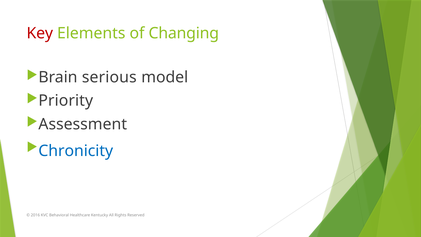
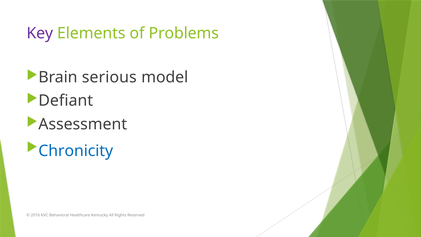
Key colour: red -> purple
Changing: Changing -> Problems
Priority: Priority -> Defiant
